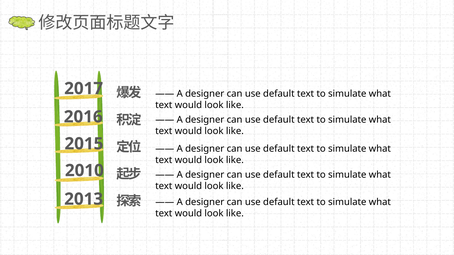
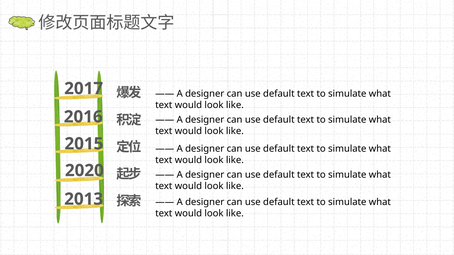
2010: 2010 -> 2020
